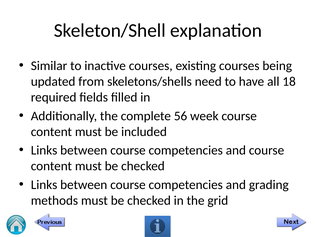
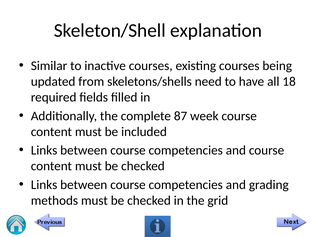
56: 56 -> 87
